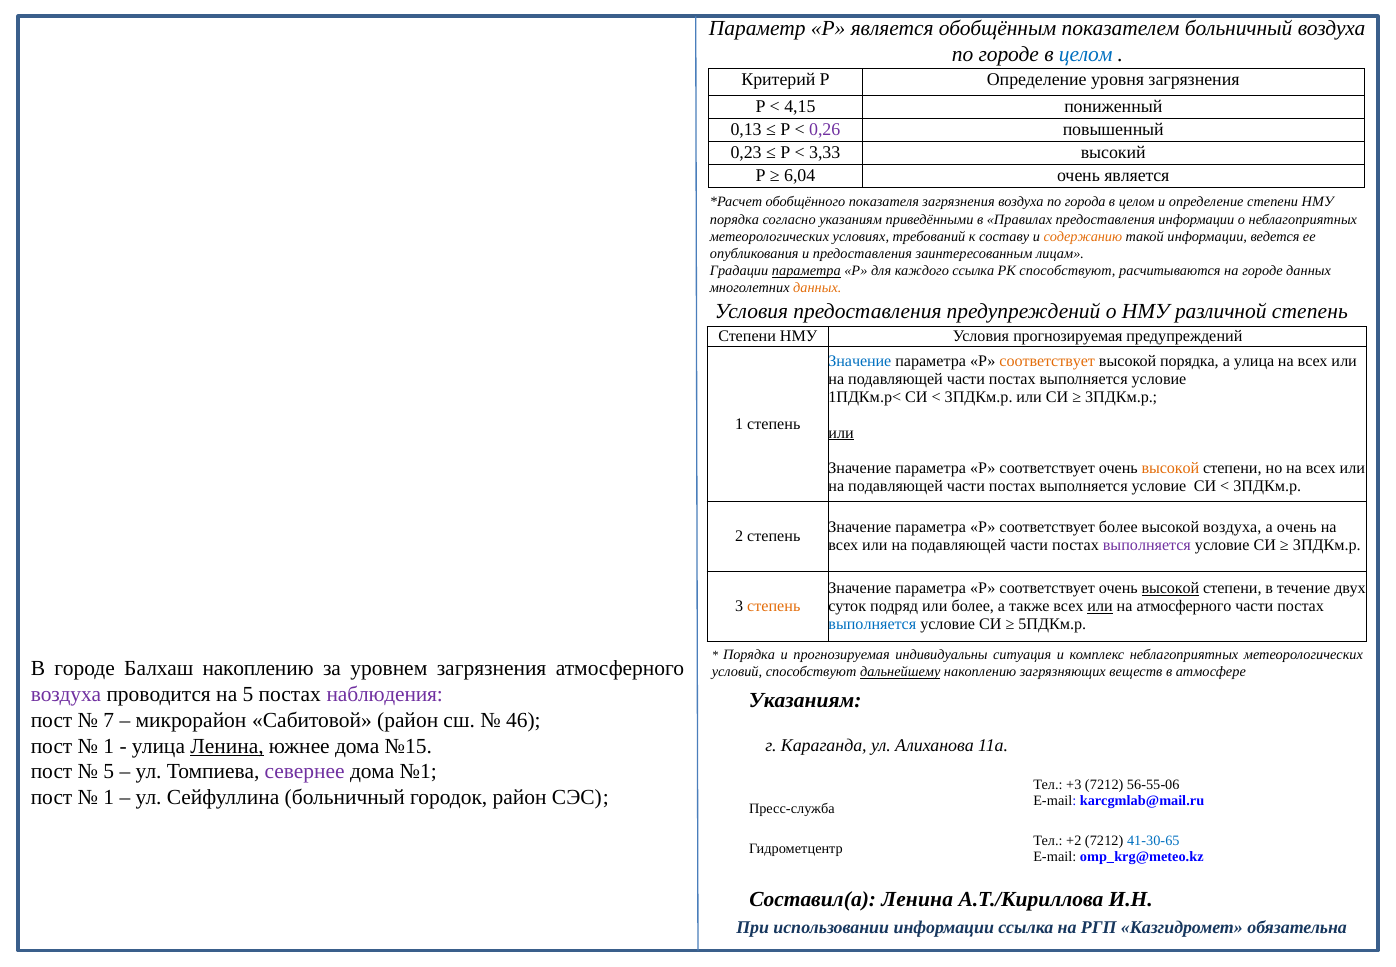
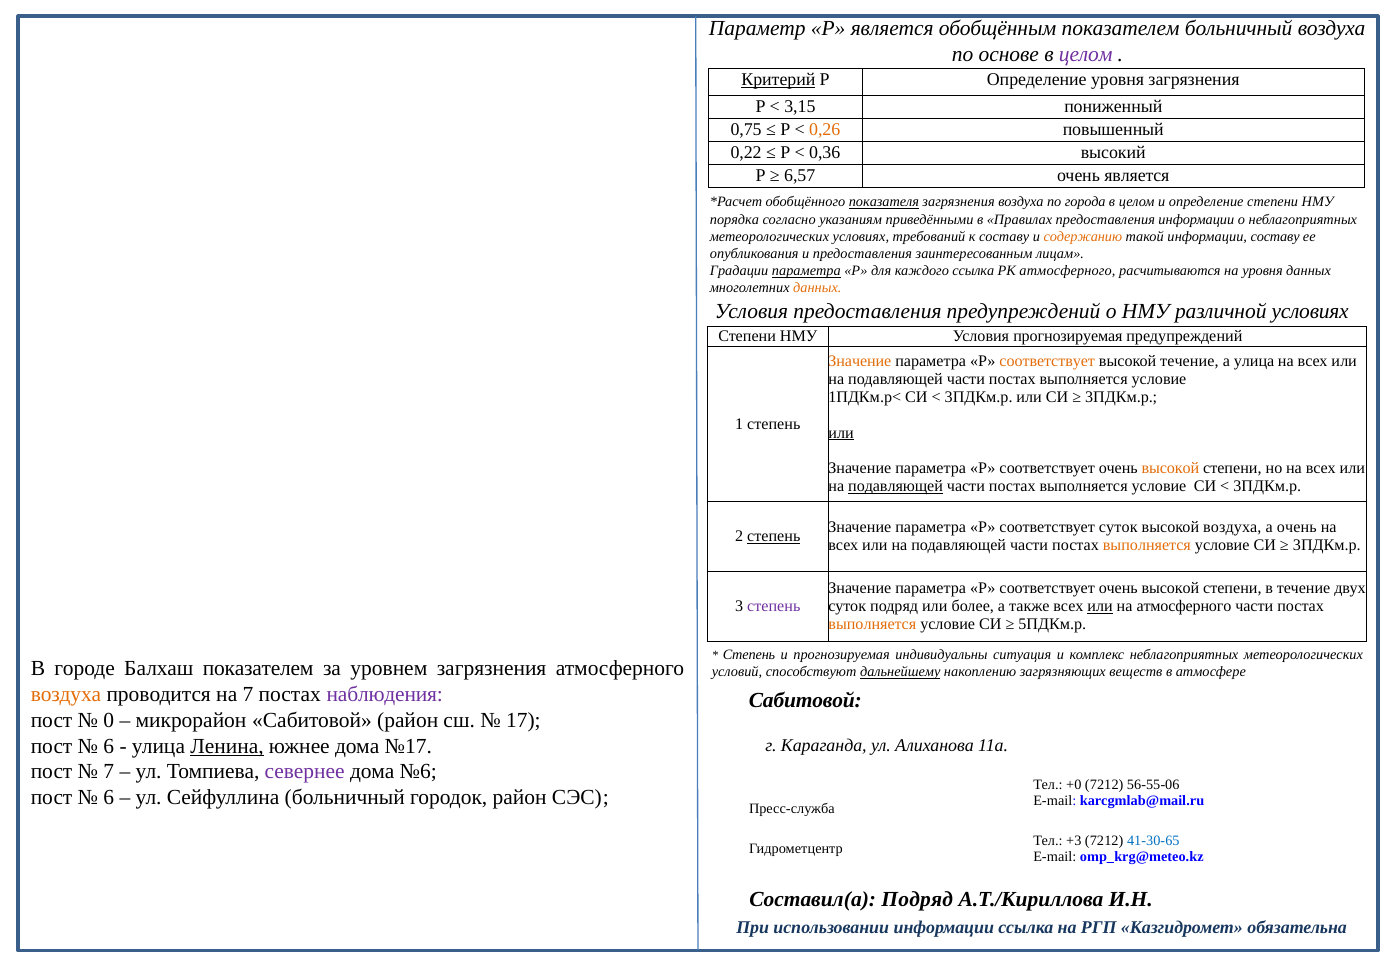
по городе: городе -> основе
целом at (1086, 54) colour: blue -> purple
Критерий underline: none -> present
4,15: 4,15 -> 3,15
0,13: 0,13 -> 0,75
0,26 colour: purple -> orange
0,23: 0,23 -> 0,22
3,33: 3,33 -> 0,36
6,04: 6,04 -> 6,57
показателя underline: none -> present
информации ведется: ведется -> составу
РК способствуют: способствуют -> атмосферного
на городе: городе -> уровня
различной степень: степень -> условиях
Значение at (860, 361) colour: blue -> orange
высокой порядка: порядка -> течение
подавляющей at (896, 486) underline: none -> present
соответствует более: более -> суток
степень at (774, 536) underline: none -> present
выполняется at (1147, 545) colour: purple -> orange
высокой at (1170, 588) underline: present -> none
степень at (774, 606) colour: orange -> purple
выполняется at (872, 624) colour: blue -> orange
Порядка at (749, 655): Порядка -> Степень
Балхаш накоплению: накоплению -> показателем
воздуха at (66, 694) colour: purple -> orange
на 5: 5 -> 7
Указаниям at (805, 700): Указаниям -> Сабитовой
7: 7 -> 0
46: 46 -> 17
1 at (109, 746): 1 -> 6
№15: №15 -> №17
5 at (109, 771): 5 -> 7
№1: №1 -> №6
+3: +3 -> +0
1 at (109, 797): 1 -> 6
+2: +2 -> +3
Составил(а Ленина: Ленина -> Подряд
